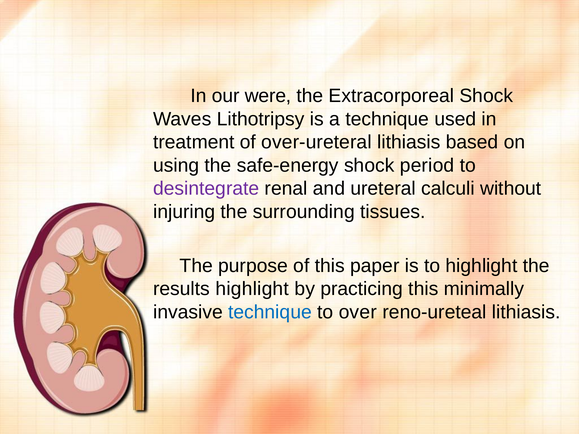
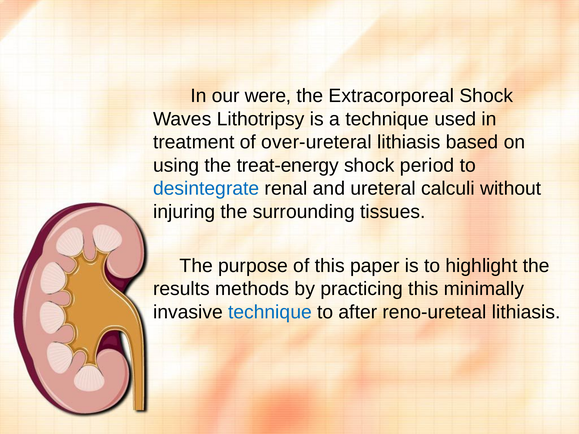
safe-energy: safe-energy -> treat-energy
desintegrate colour: purple -> blue
results highlight: highlight -> methods
over: over -> after
